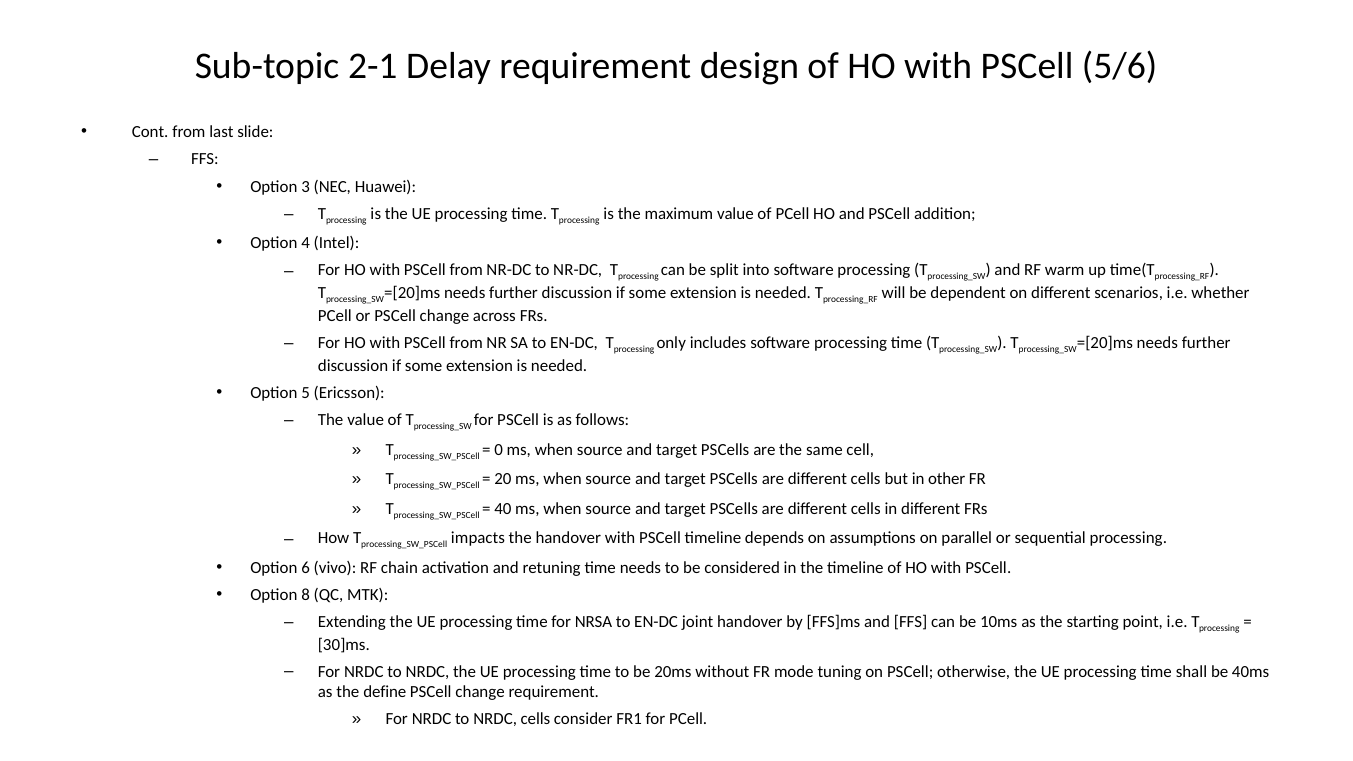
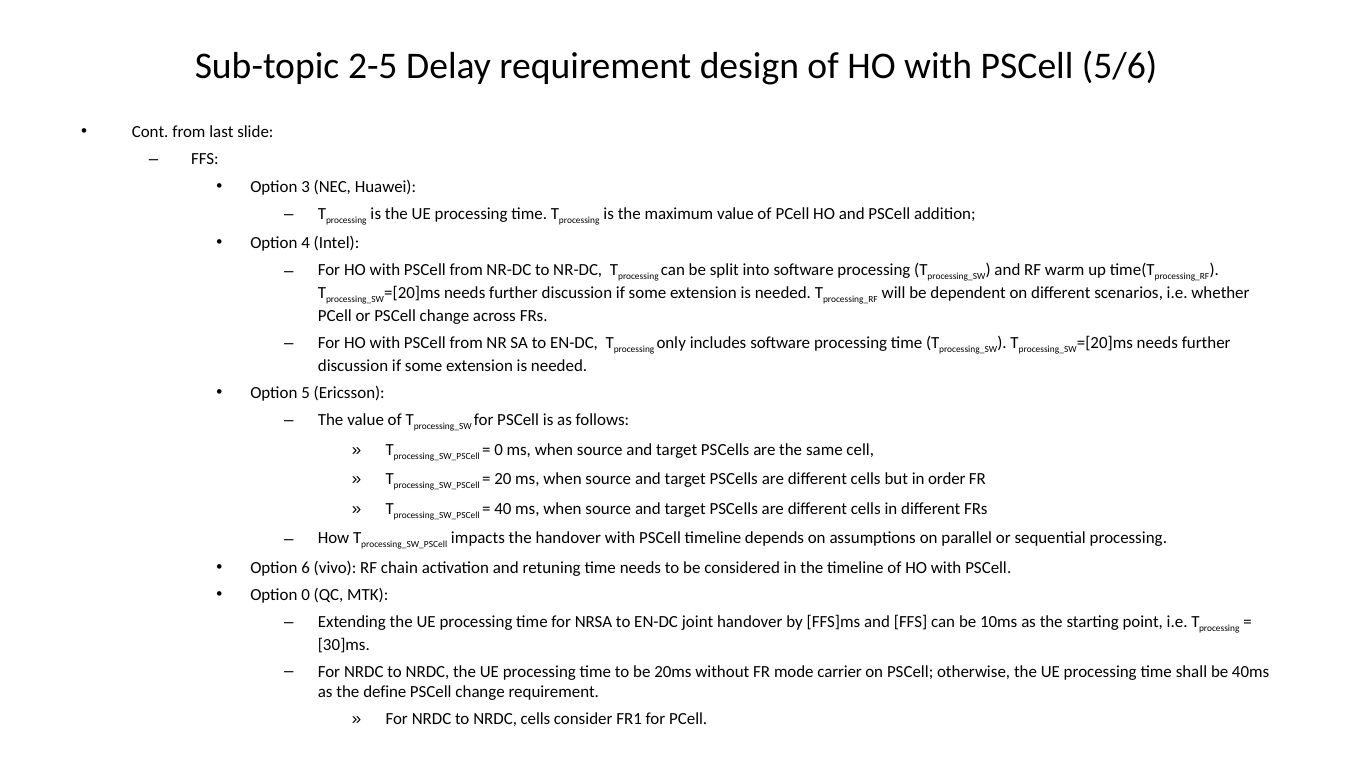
2-1: 2-1 -> 2-5
other: other -> order
Option 8: 8 -> 0
tuning: tuning -> carrier
